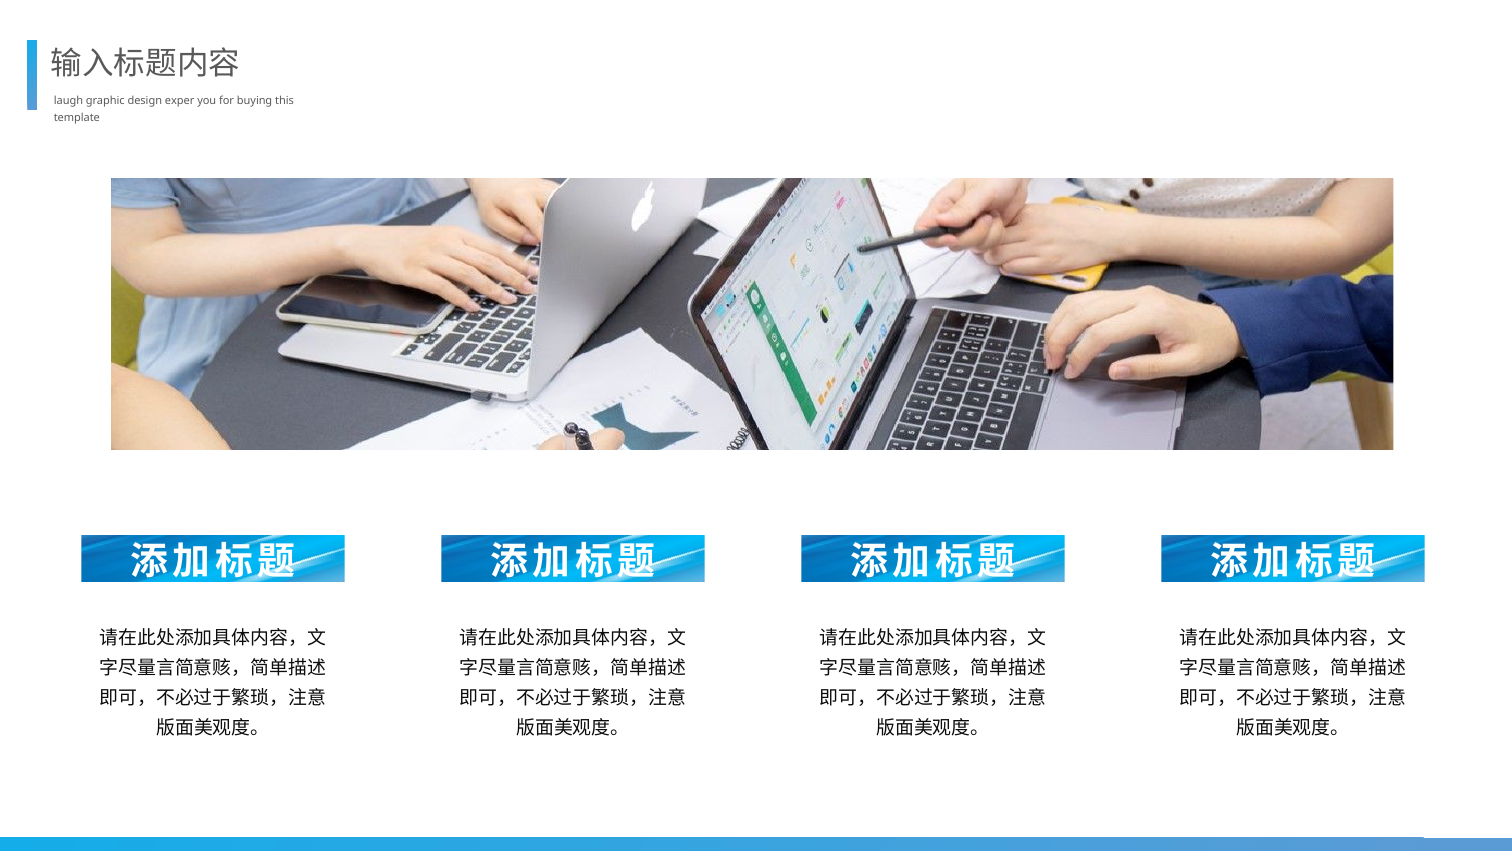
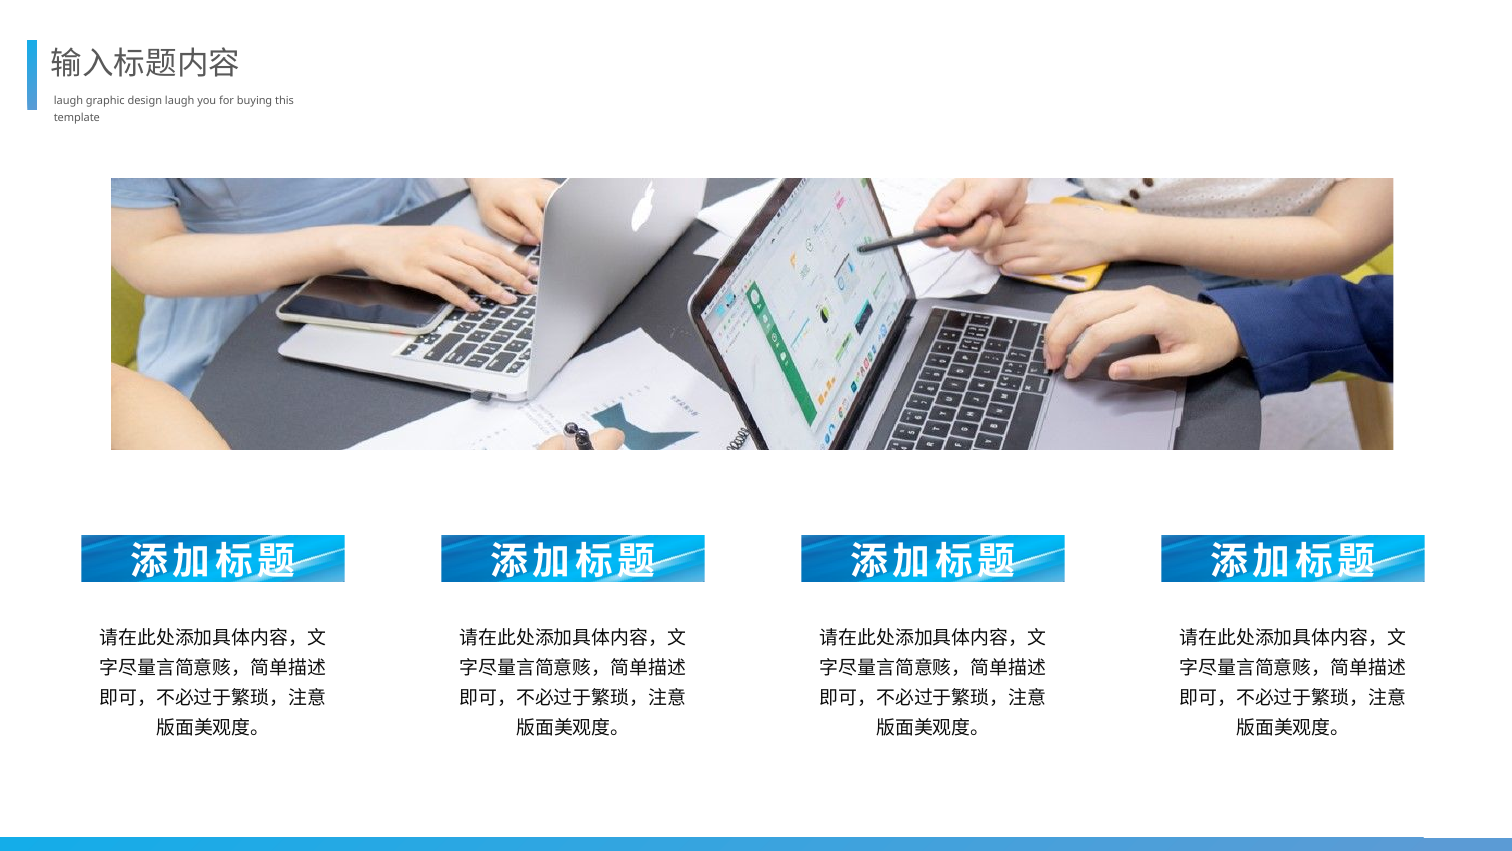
design exper: exper -> laugh
